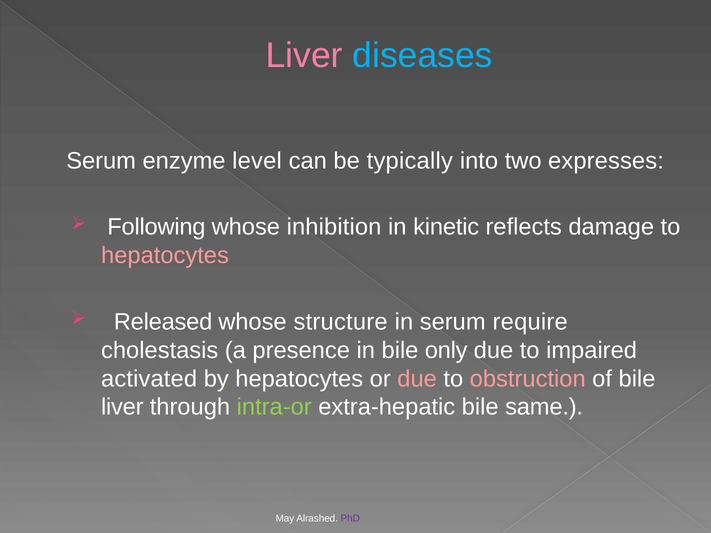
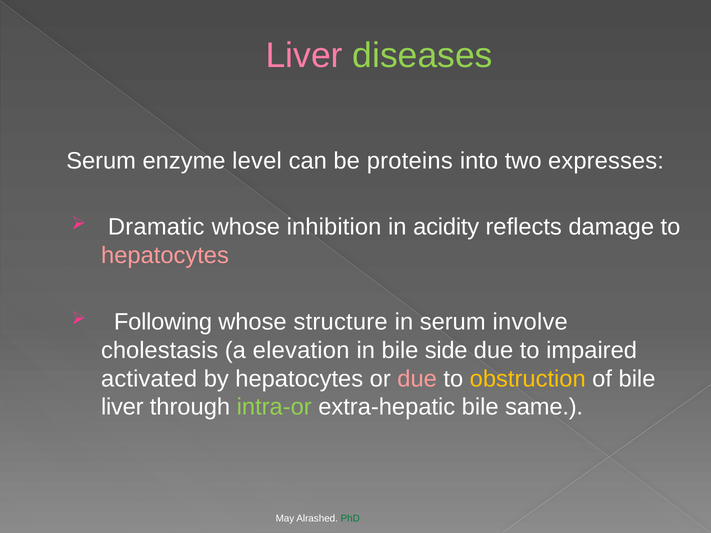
diseases colour: light blue -> light green
typically: typically -> proteins
Following: Following -> Dramatic
kinetic: kinetic -> acidity
Released: Released -> Following
require: require -> involve
presence: presence -> elevation
only: only -> side
obstruction colour: pink -> yellow
PhD colour: purple -> green
